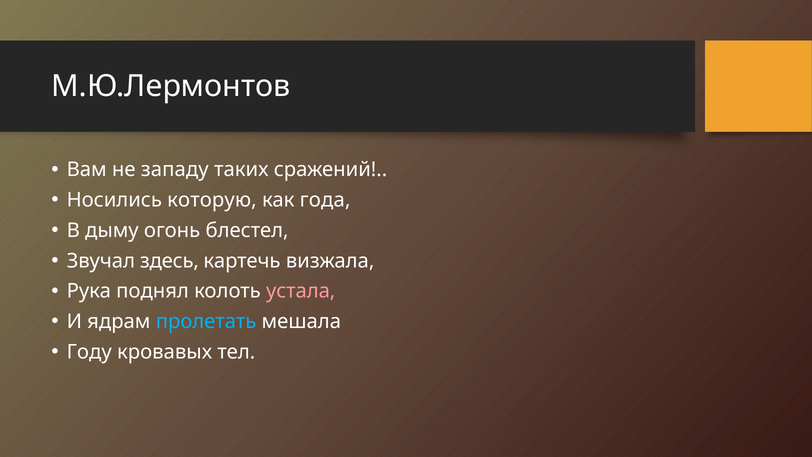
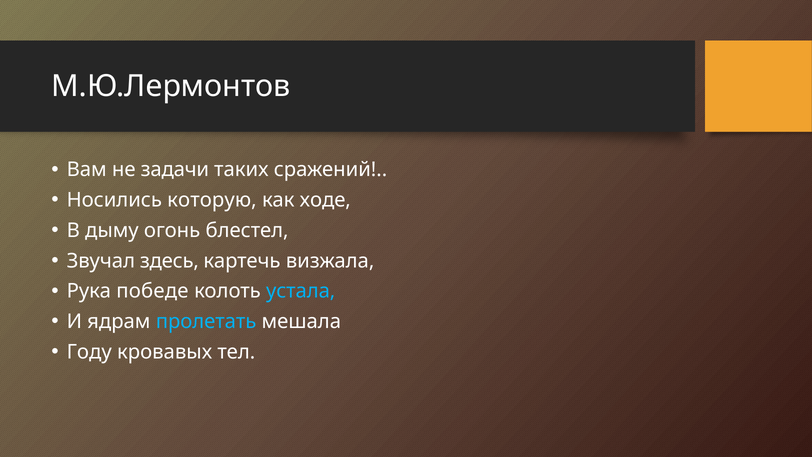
западу: западу -> задачи
года: года -> ходе
поднял: поднял -> победе
устала colour: pink -> light blue
